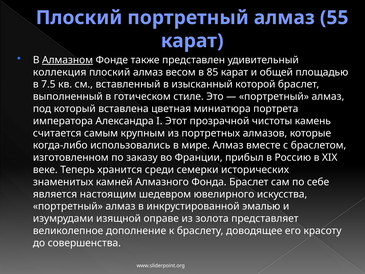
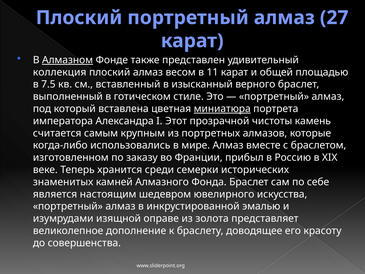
55: 55 -> 27
85: 85 -> 11
которой: которой -> верного
миниатюра underline: none -> present
